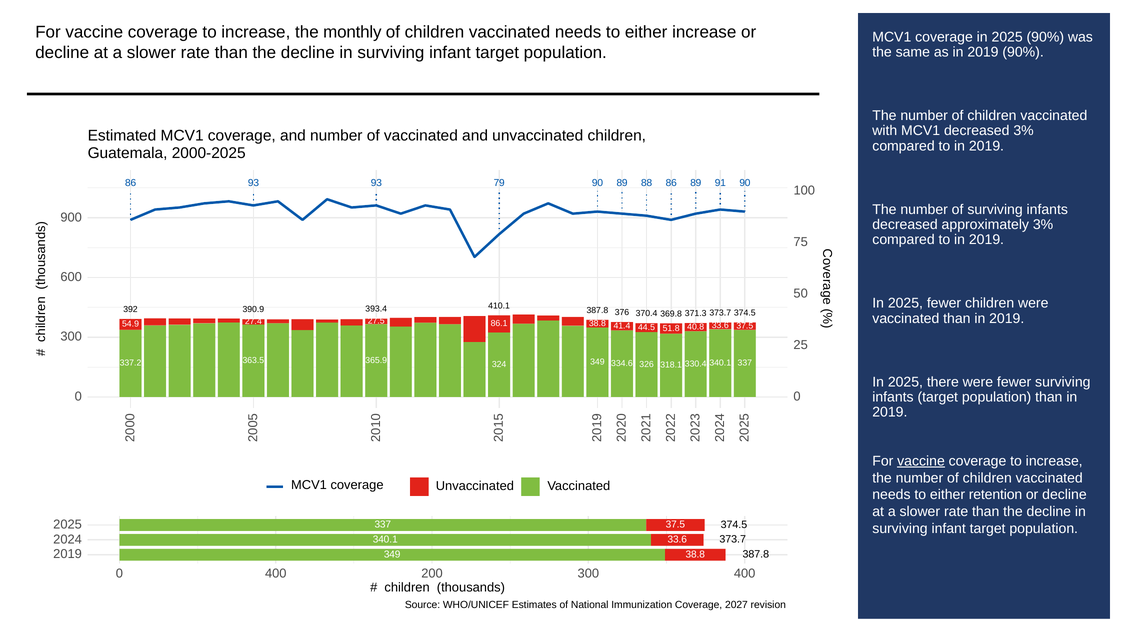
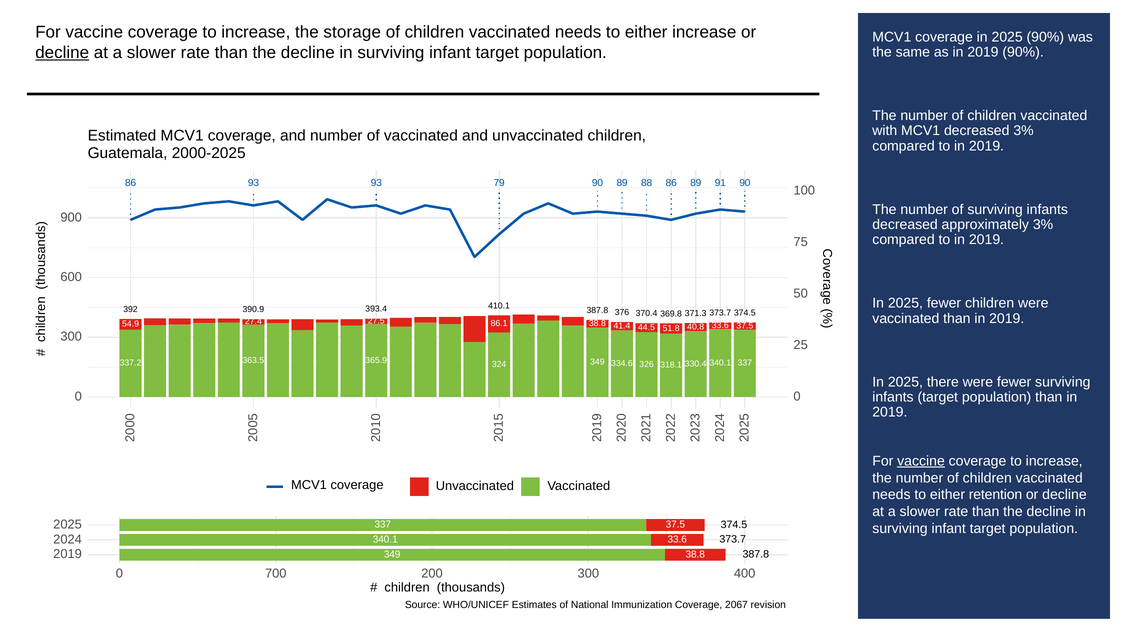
monthly: monthly -> storage
decline at (62, 53) underline: none -> present
0 400: 400 -> 700
2027: 2027 -> 2067
